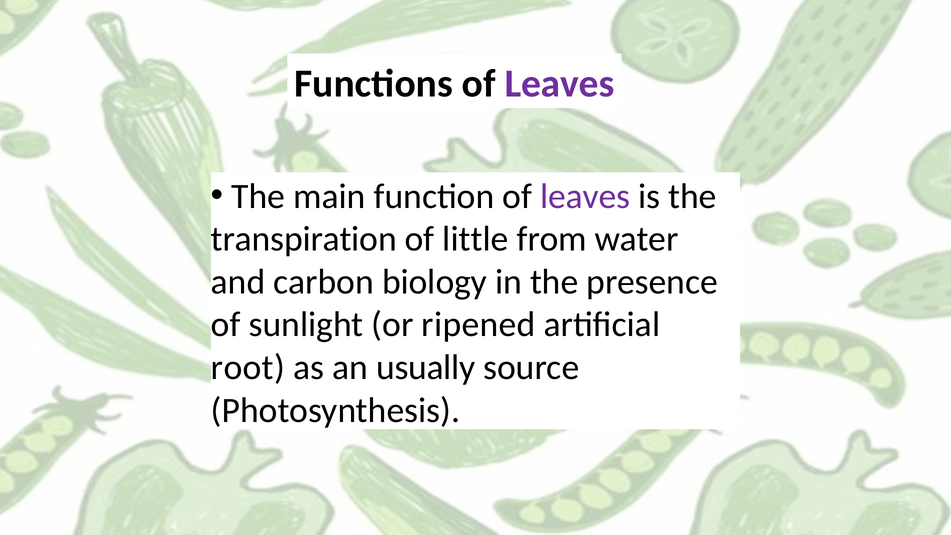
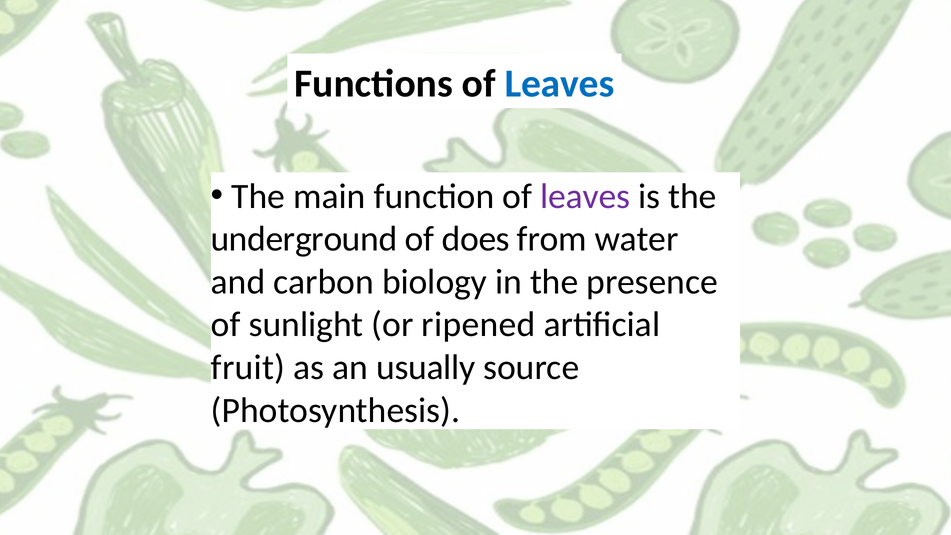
Leaves at (559, 84) colour: purple -> blue
transpiration: transpiration -> underground
little: little -> does
root: root -> fruit
